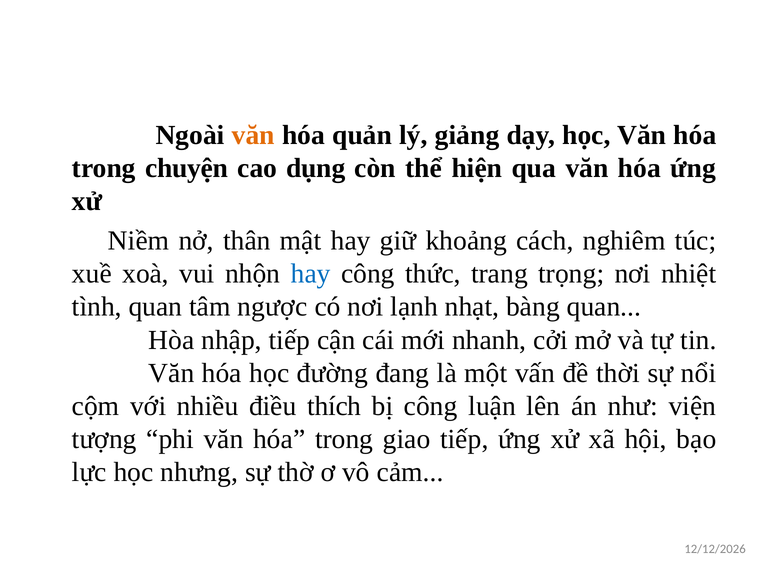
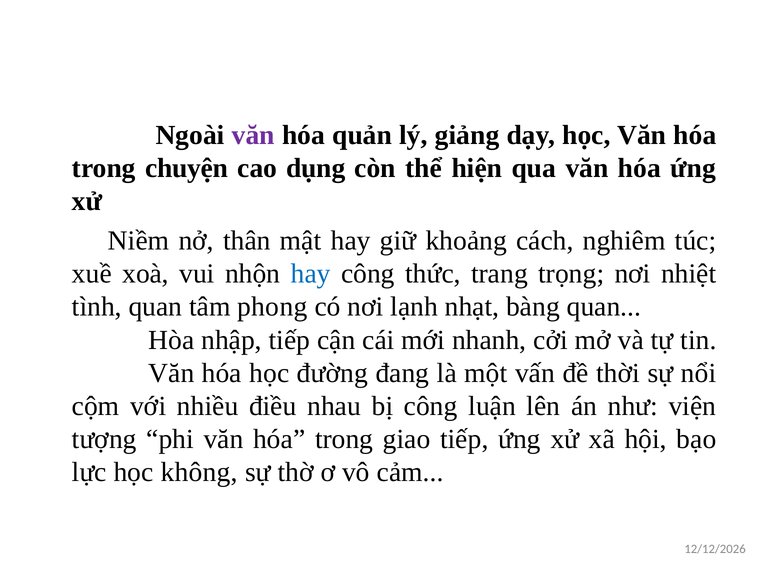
văn at (253, 135) colour: orange -> purple
ngược: ngược -> phong
thích: thích -> nhau
nhưng: nhưng -> không
